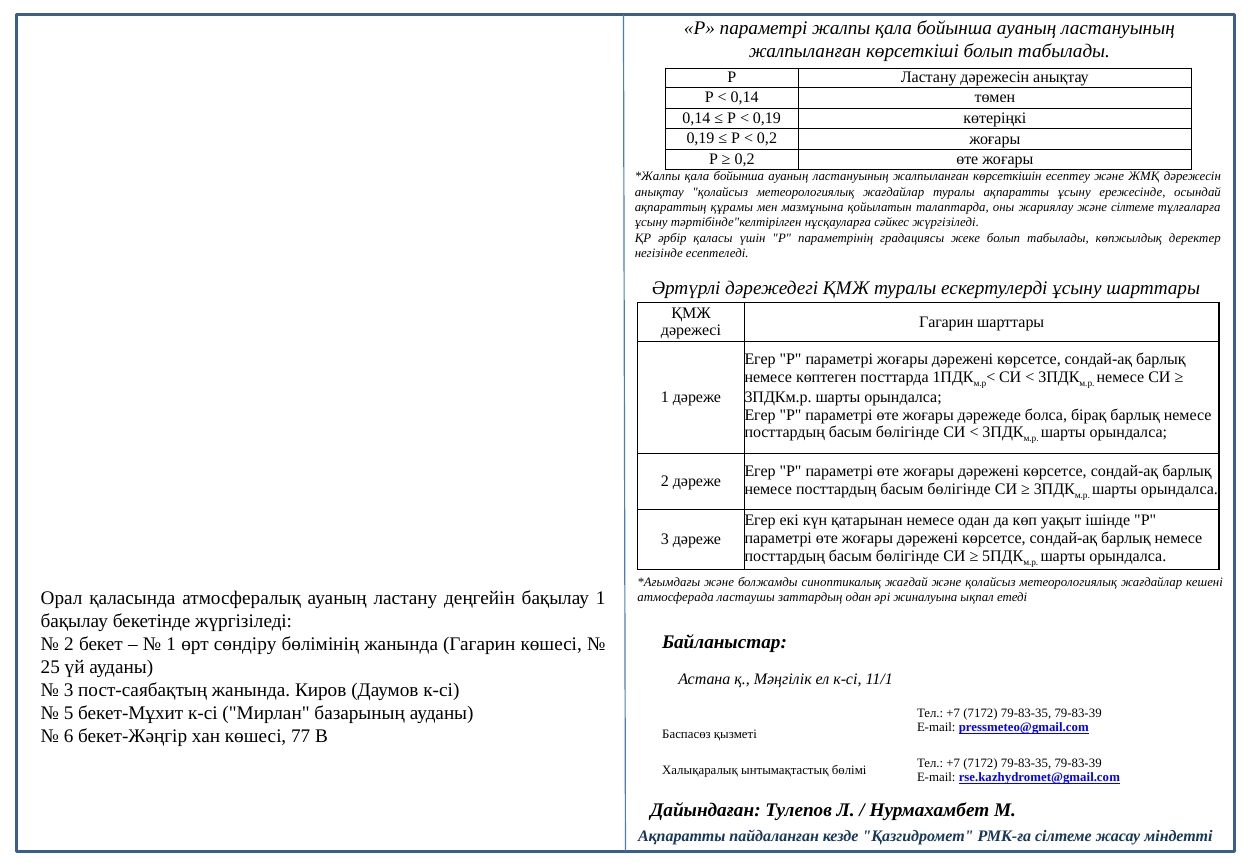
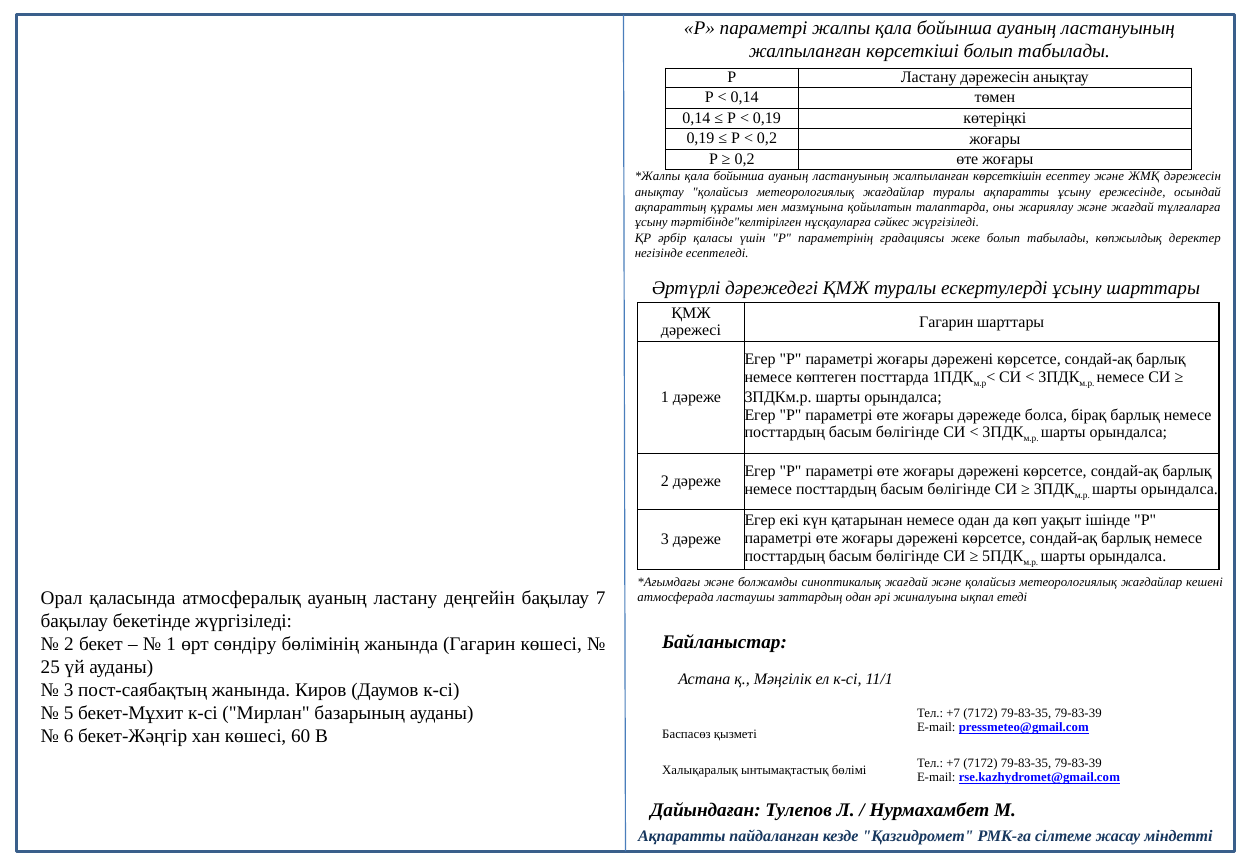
және сілтеме: сілтеме -> жағдай
бақылау 1: 1 -> 7
77: 77 -> 60
